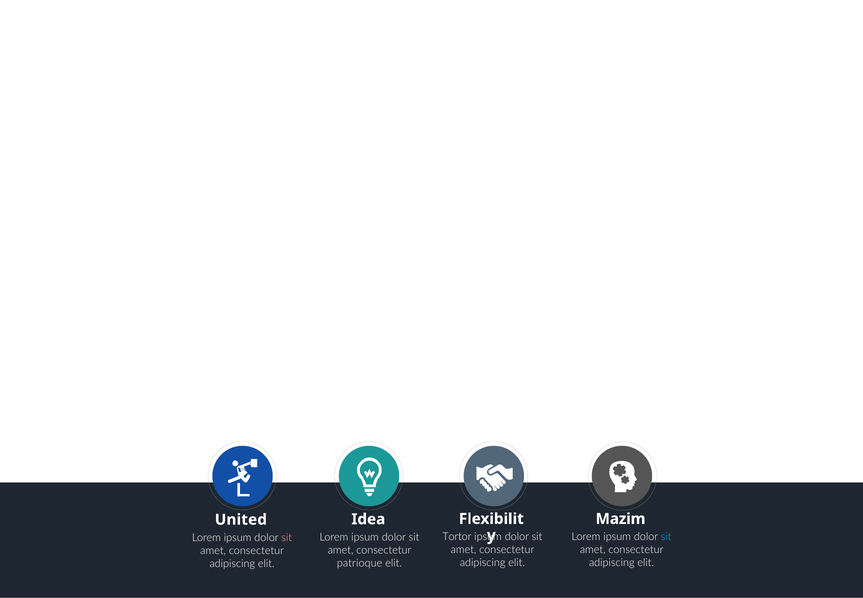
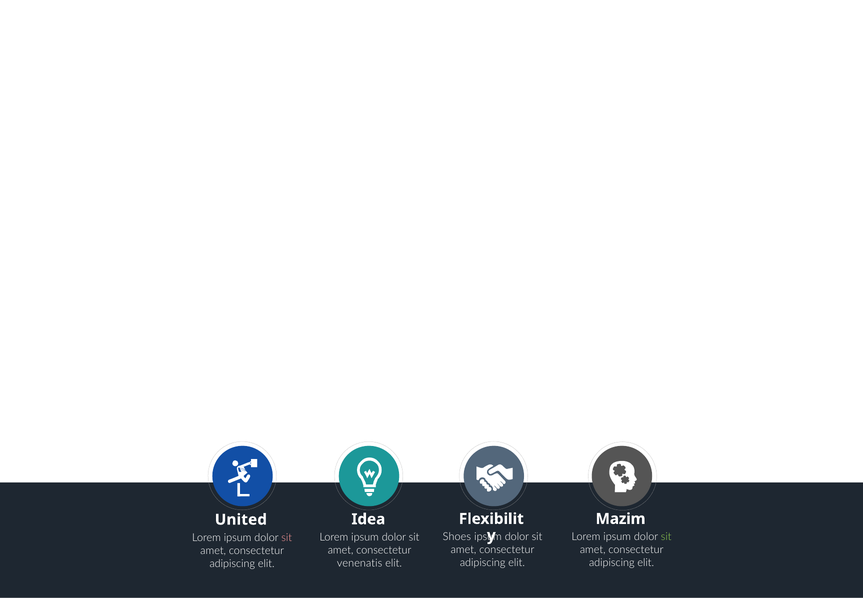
Tortor: Tortor -> Shoes
sit at (666, 536) colour: light blue -> light green
patrioque: patrioque -> venenatis
